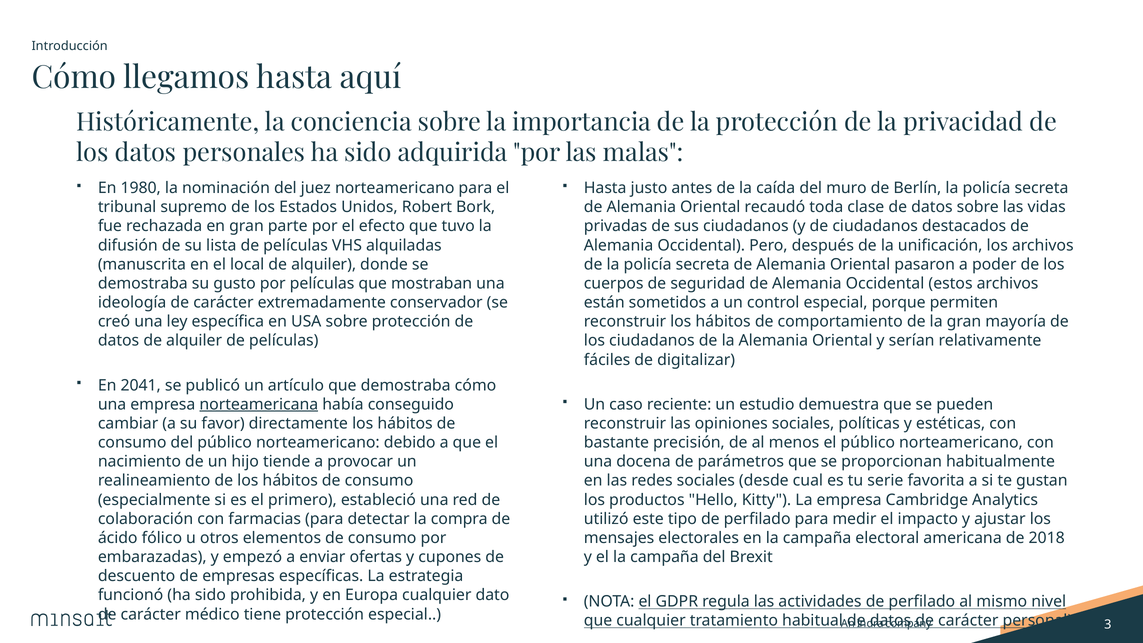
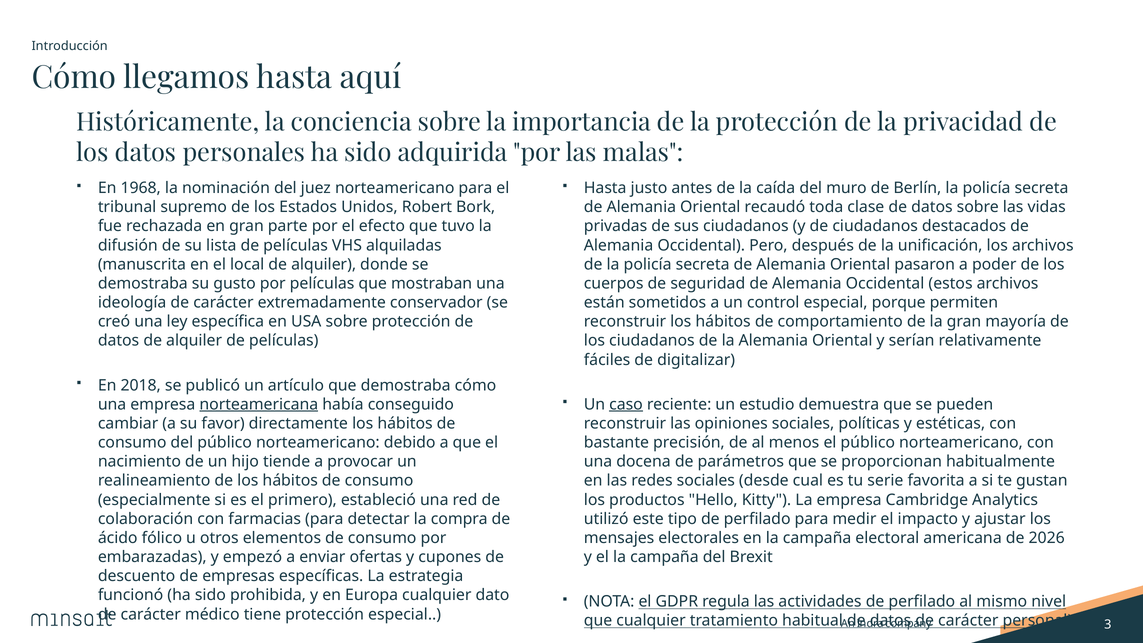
1980: 1980 -> 1968
2041: 2041 -> 2018
caso underline: none -> present
2018: 2018 -> 2026
